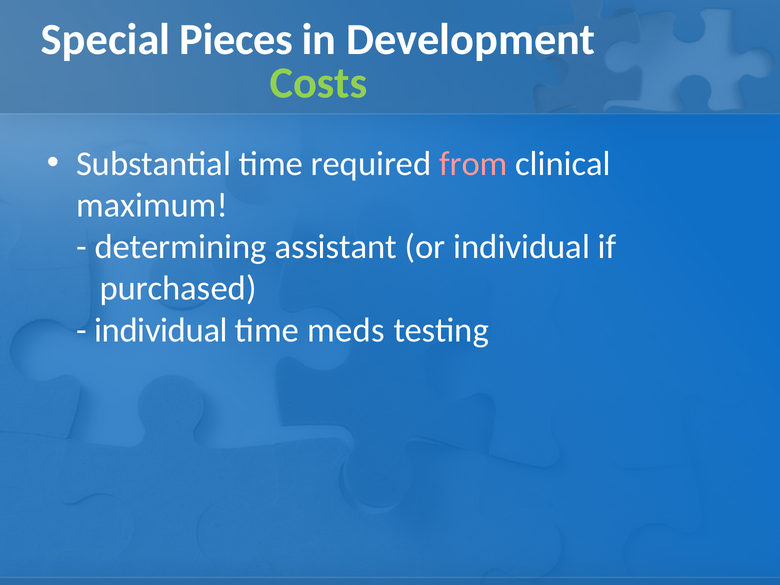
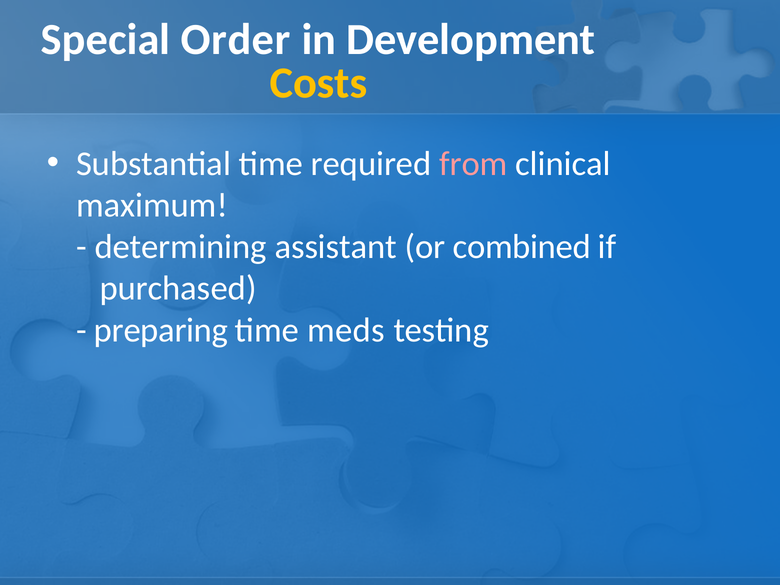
Pieces: Pieces -> Order
Costs colour: light green -> yellow
or individual: individual -> combined
individual at (161, 330): individual -> preparing
